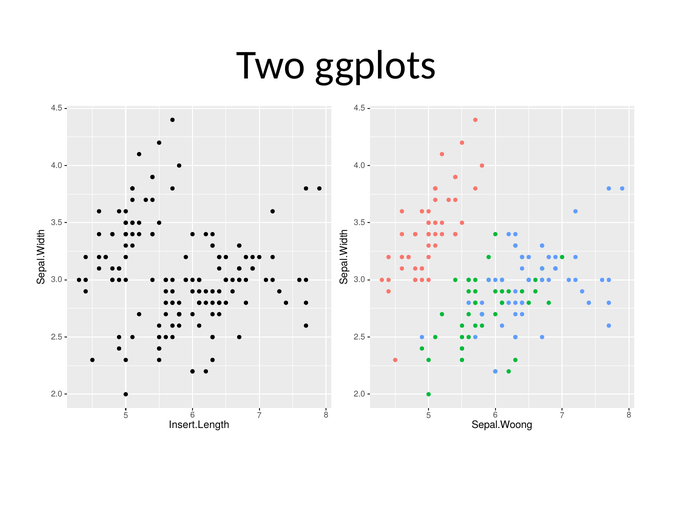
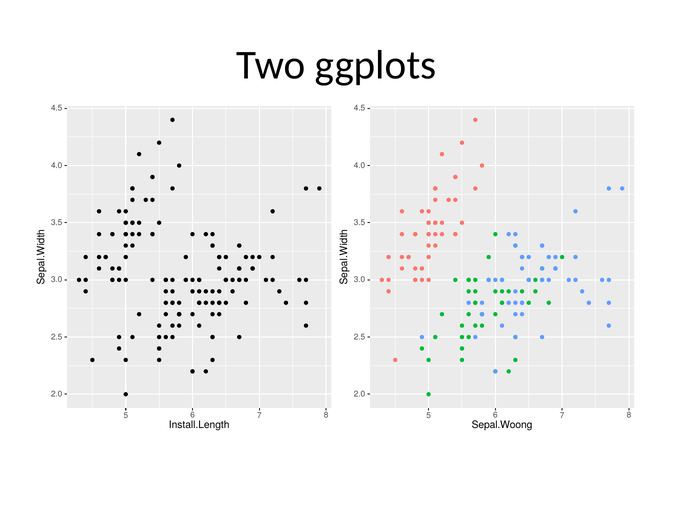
Insert.Length: Insert.Length -> Install.Length
